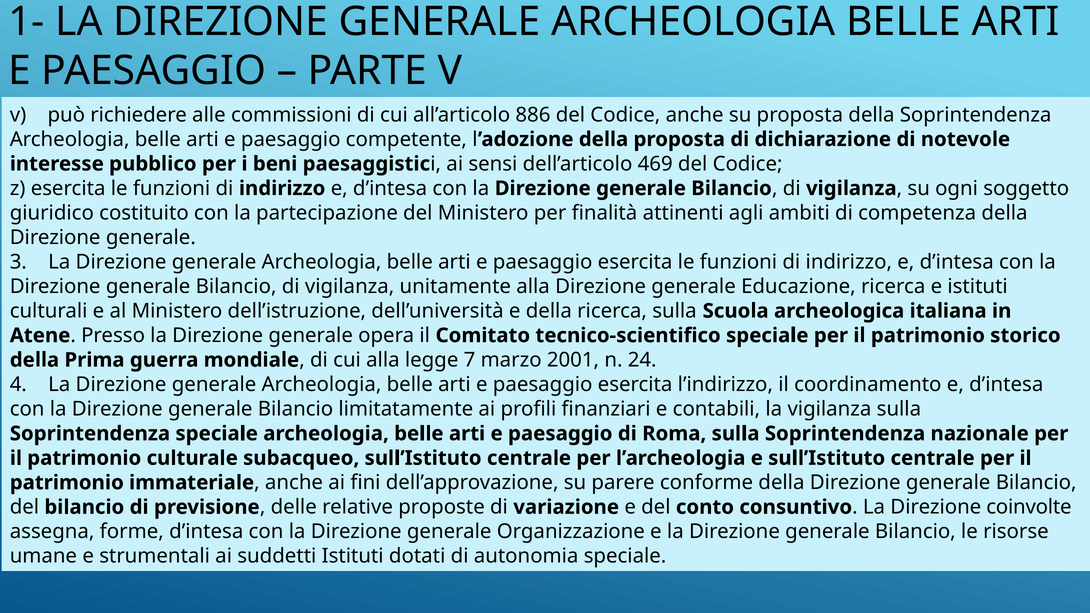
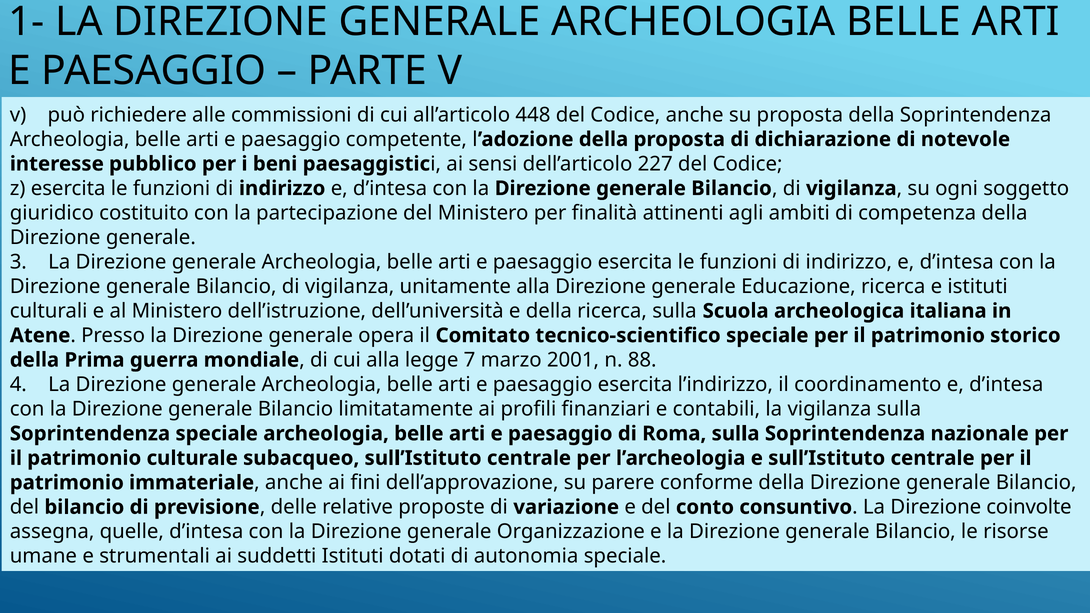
886: 886 -> 448
469: 469 -> 227
24: 24 -> 88
forme: forme -> quelle
